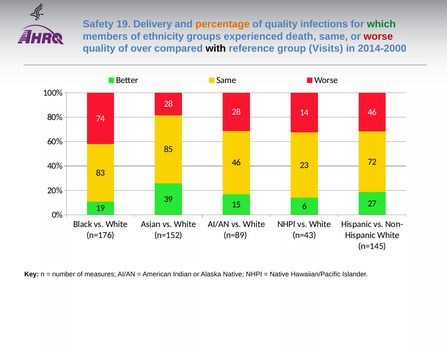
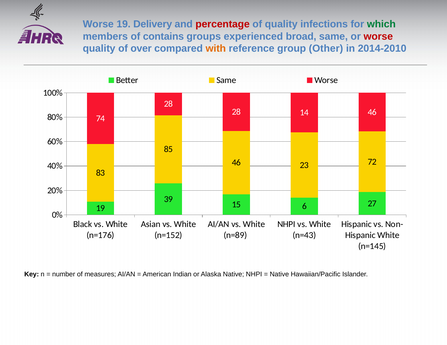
Safety at (98, 24): Safety -> Worse
percentage colour: orange -> red
ethnicity: ethnicity -> contains
death: death -> broad
with colour: black -> orange
Visits: Visits -> Other
2014-2000: 2014-2000 -> 2014-2010
